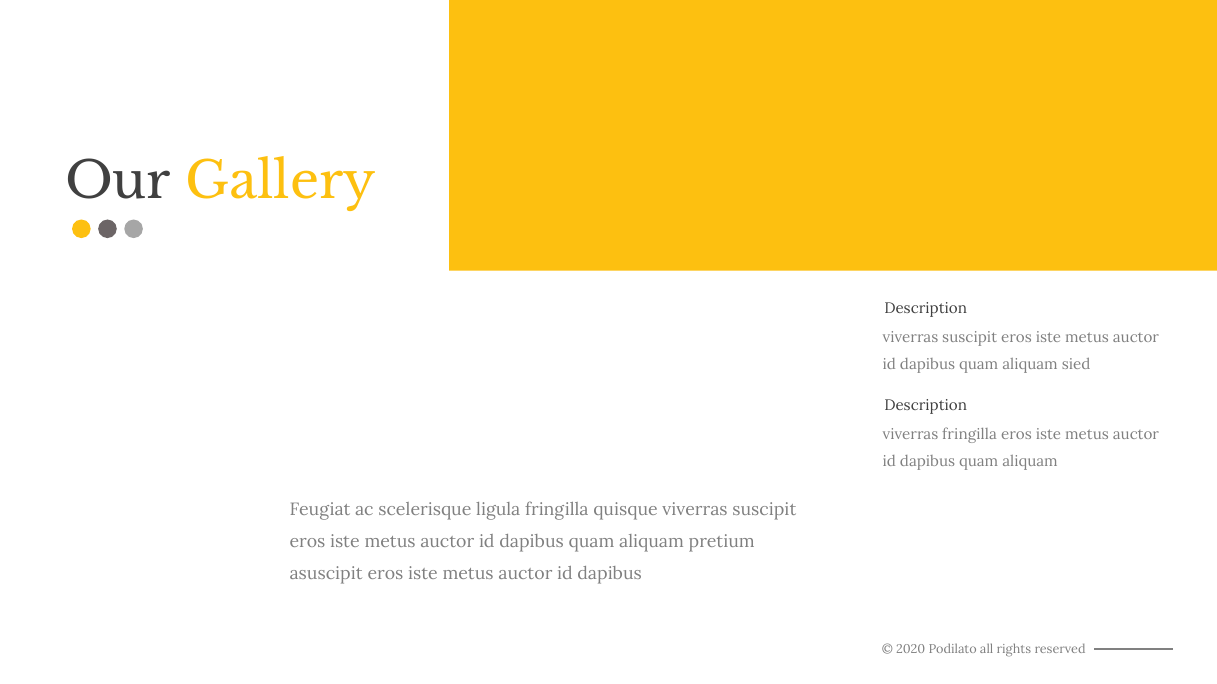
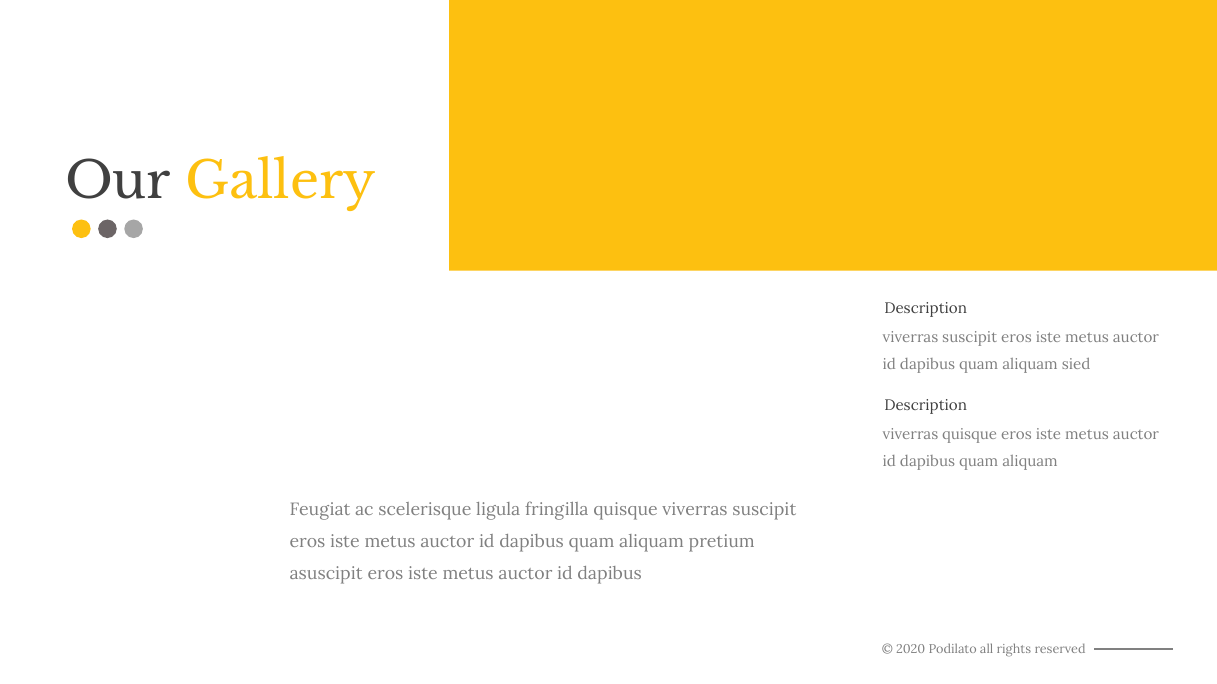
viverras fringilla: fringilla -> quisque
